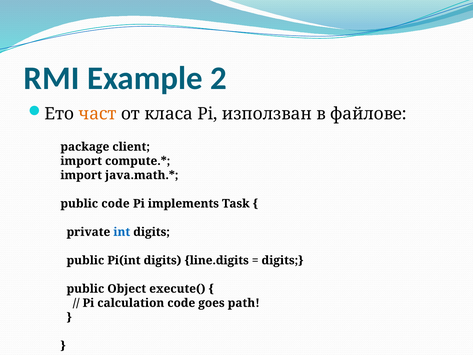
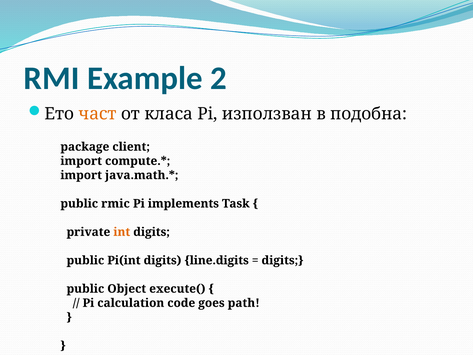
файлове: файлове -> подобна
public code: code -> rmic
int colour: blue -> orange
